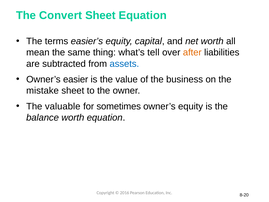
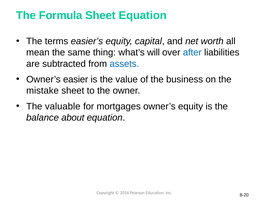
Convert: Convert -> Formula
tell: tell -> will
after colour: orange -> blue
sometimes: sometimes -> mortgages
balance worth: worth -> about
